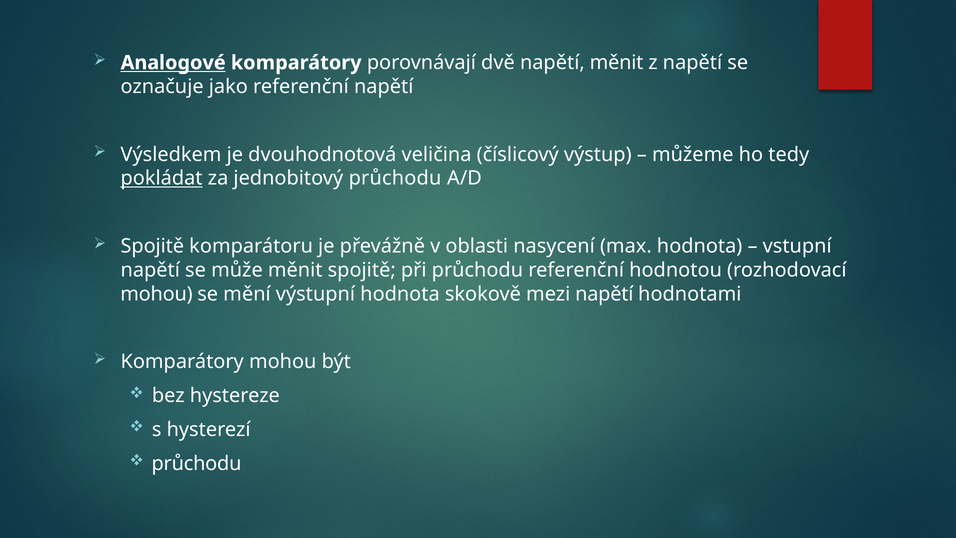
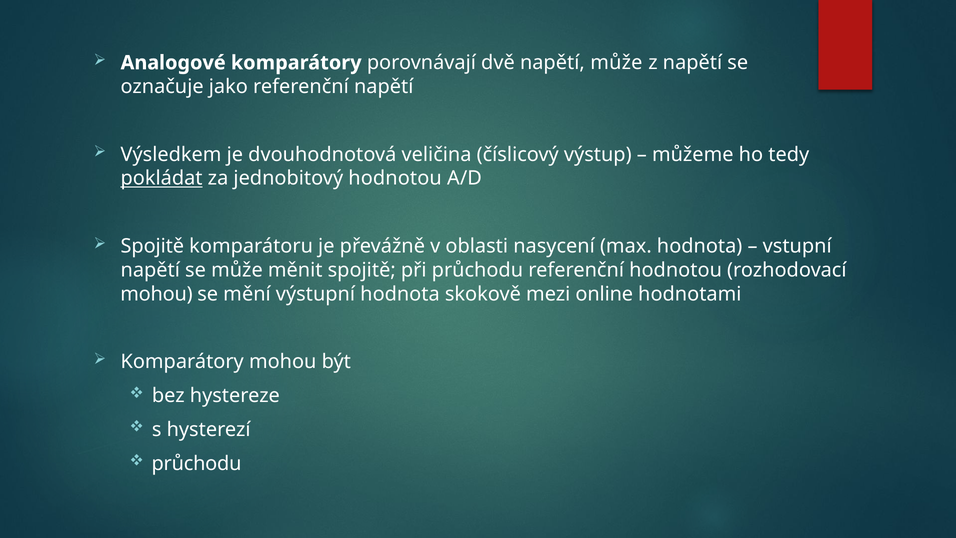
Analogové underline: present -> none
napětí měnit: měnit -> může
jednobitový průchodu: průchodu -> hodnotou
mezi napětí: napětí -> online
